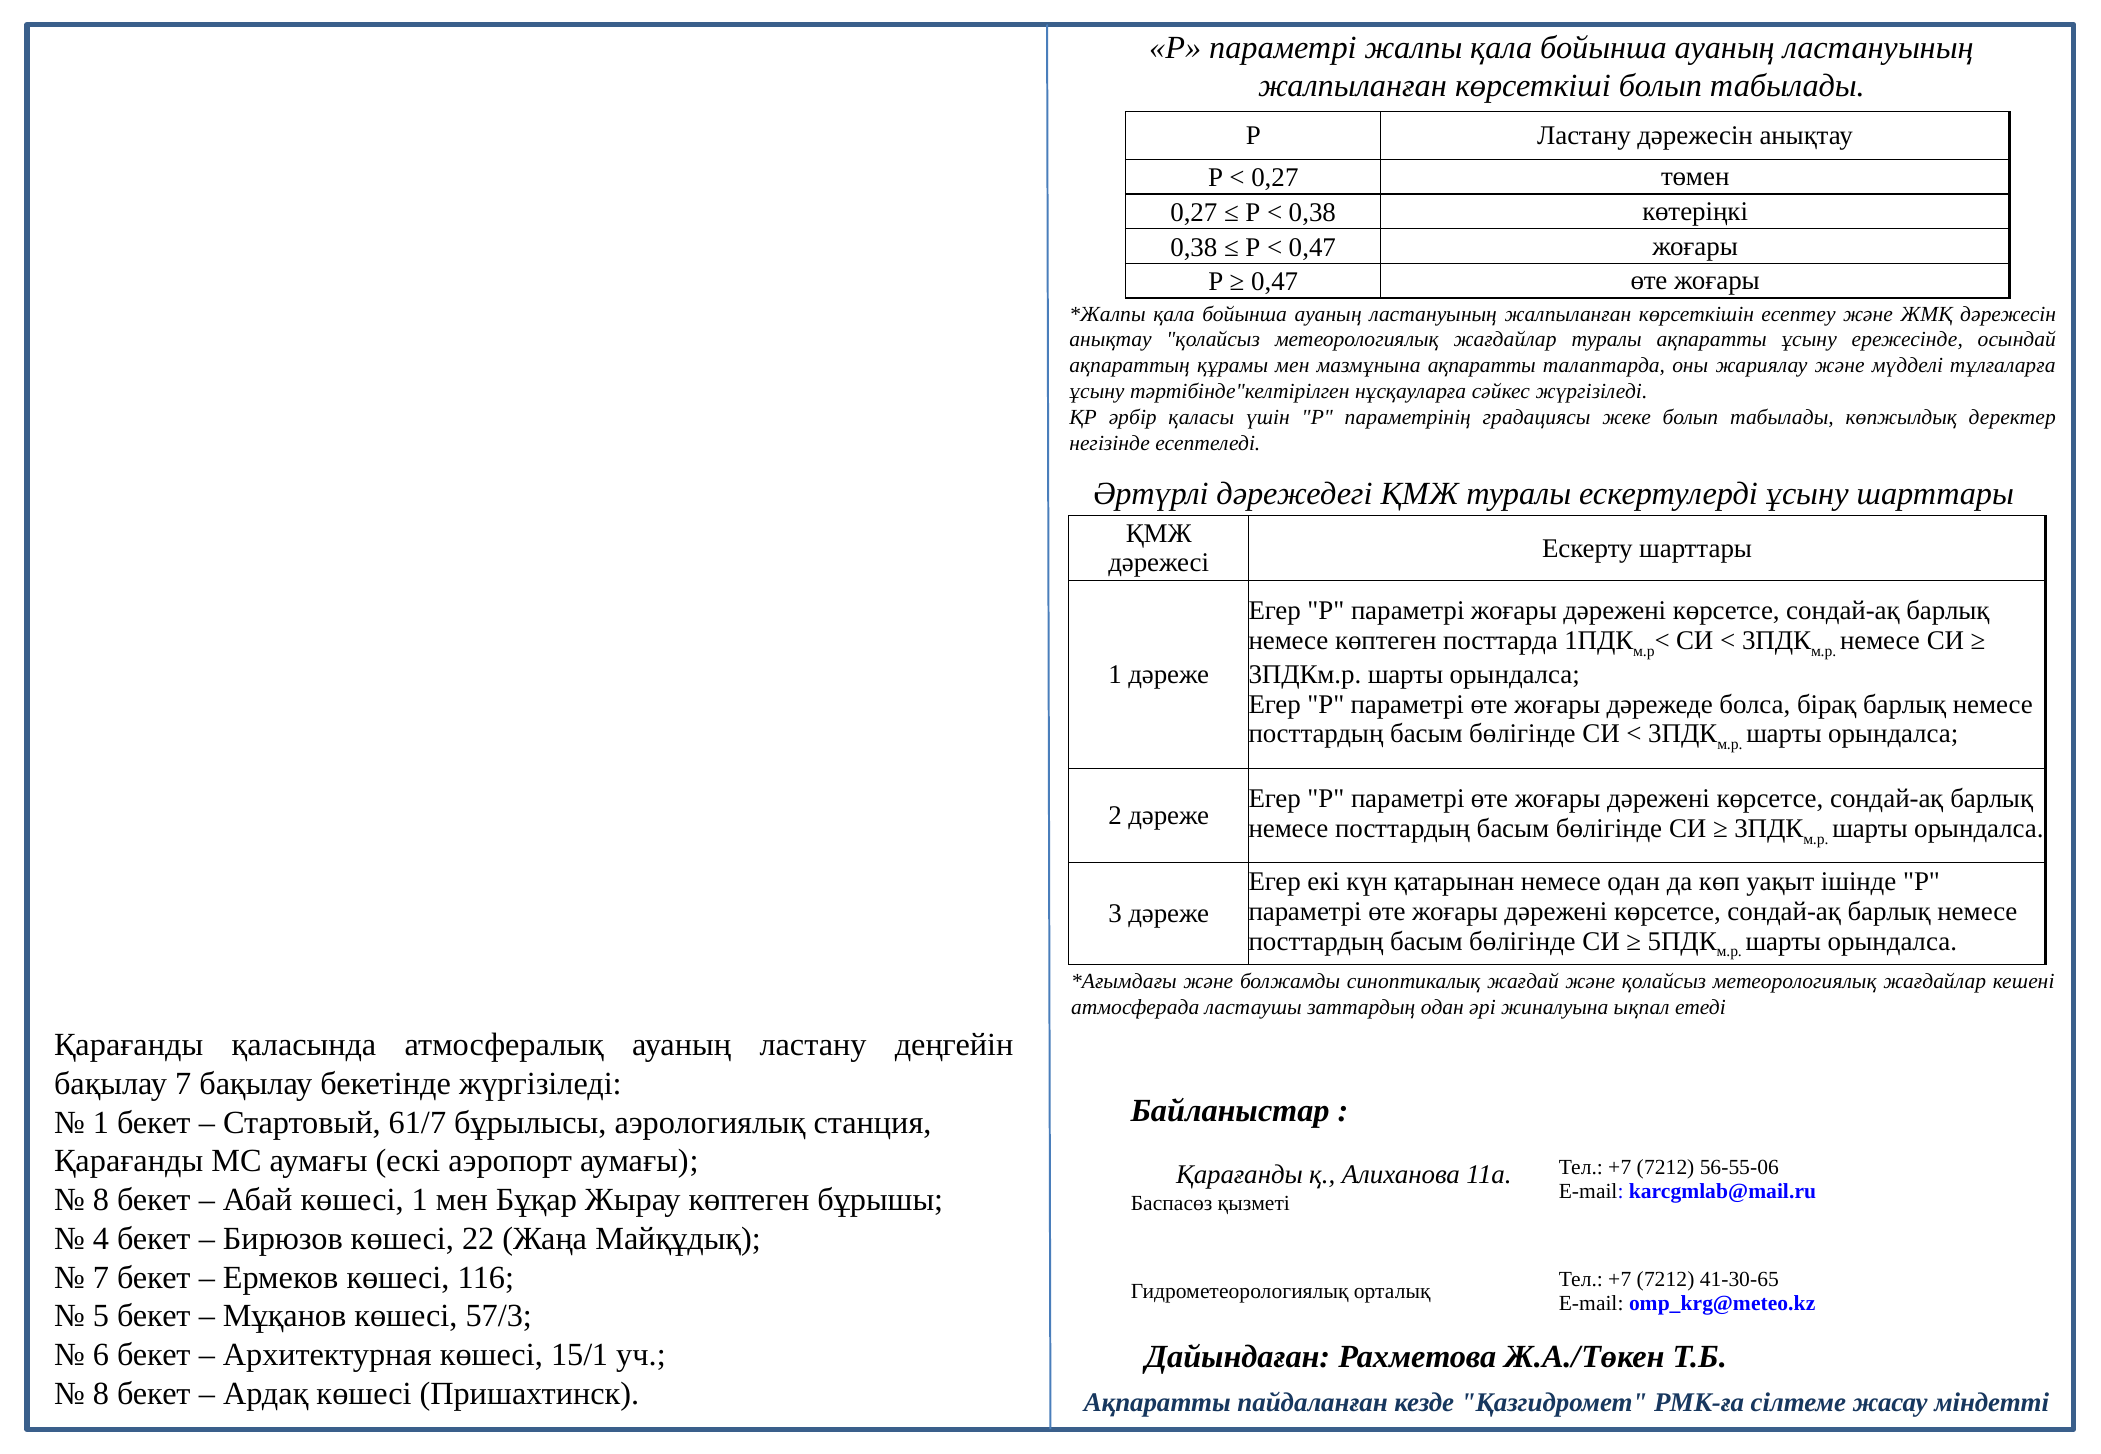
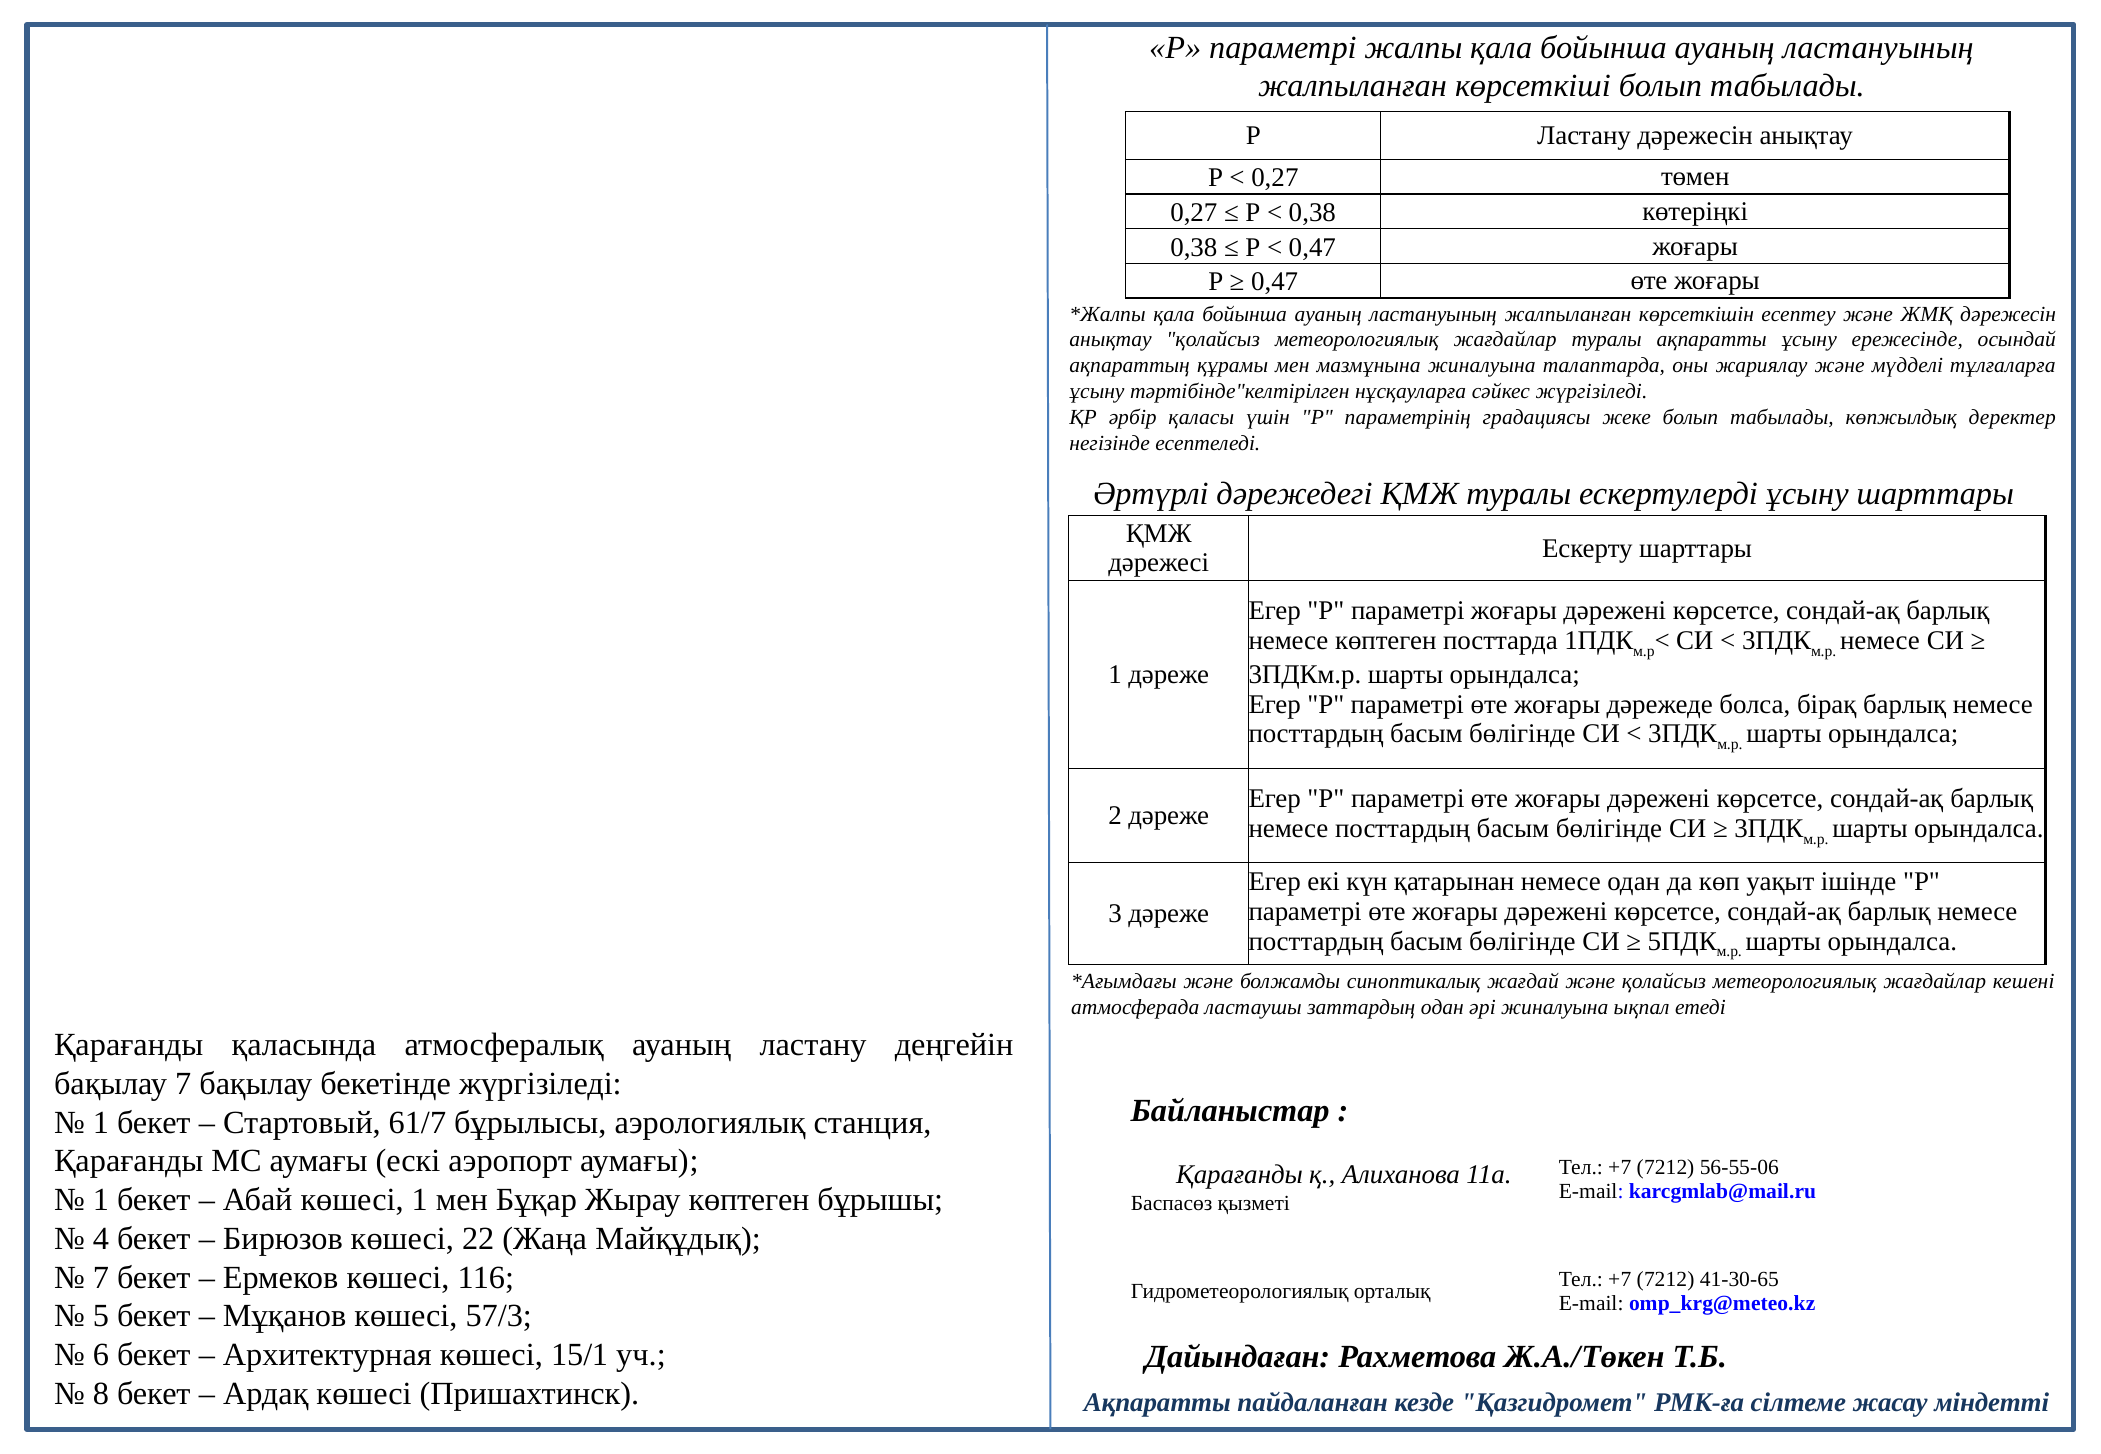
мазмұнына ақпаратты: ақпаратты -> жиналуына
8 at (101, 1200): 8 -> 1
